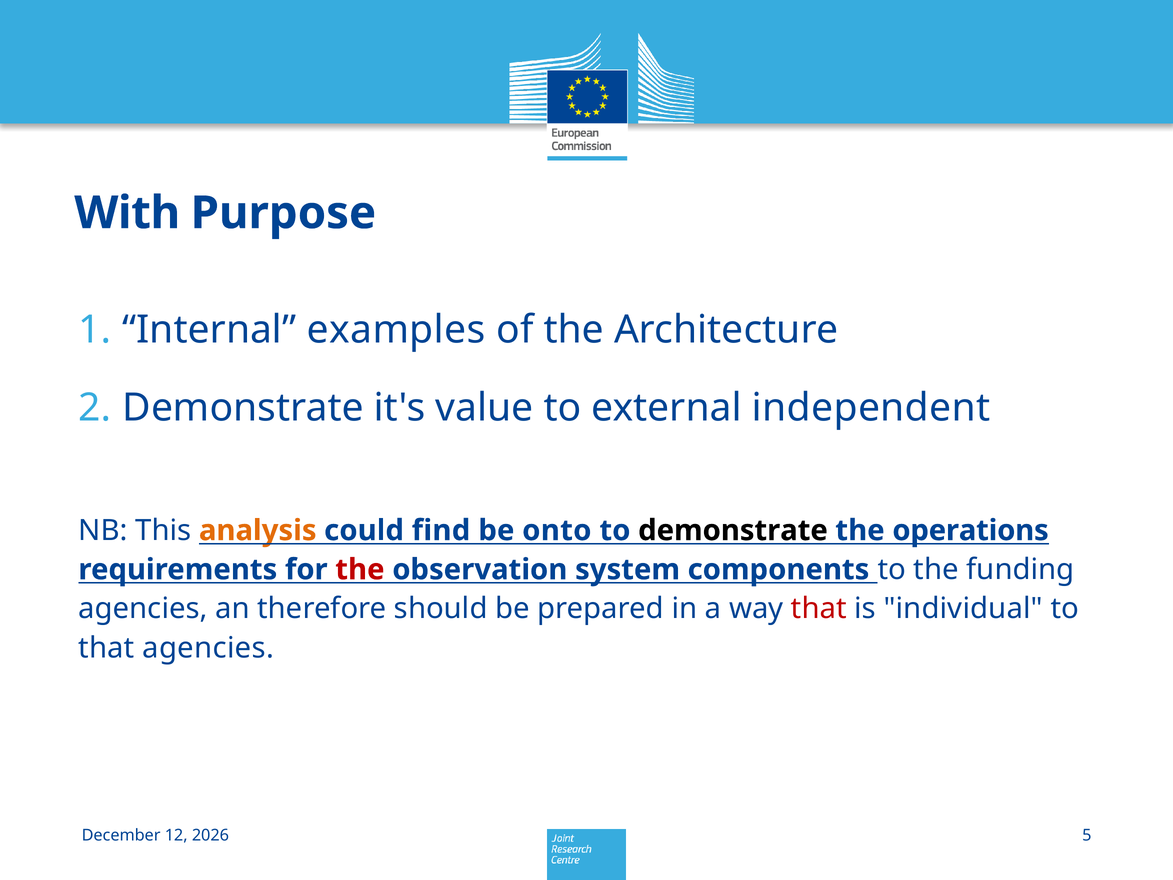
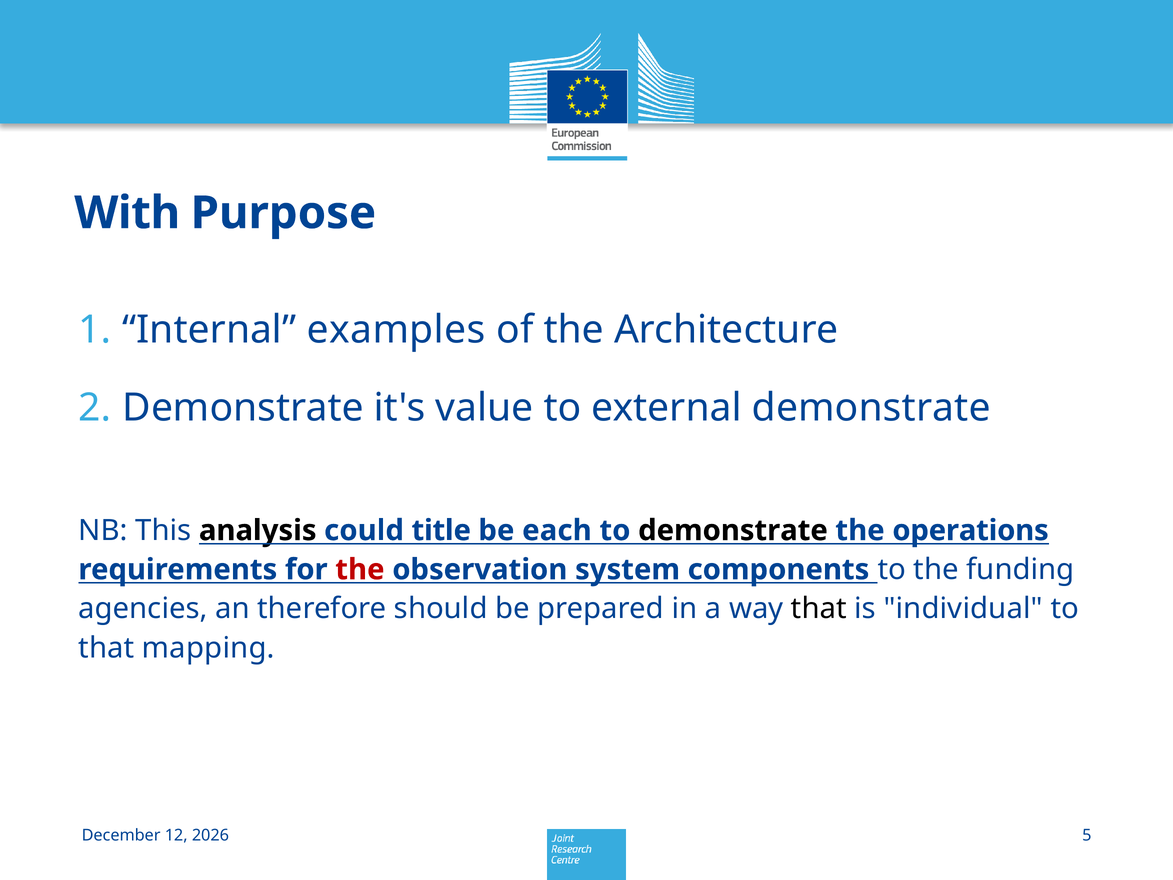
external independent: independent -> demonstrate
analysis colour: orange -> black
find: find -> title
onto: onto -> each
that at (819, 609) colour: red -> black
that agencies: agencies -> mapping
